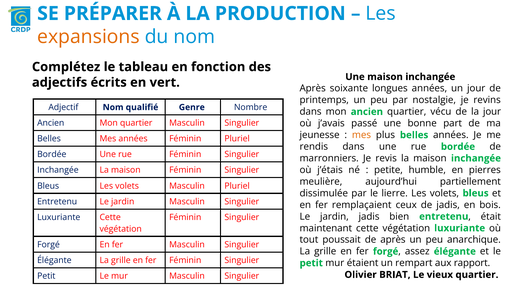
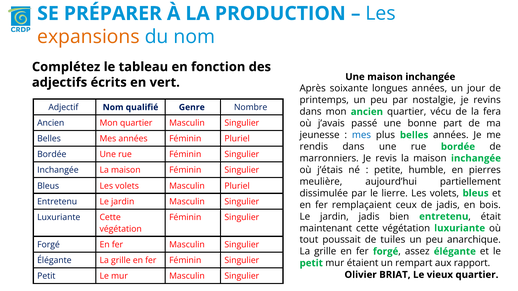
la jour: jour -> fera
mes at (361, 135) colour: orange -> blue
de après: après -> tuiles
